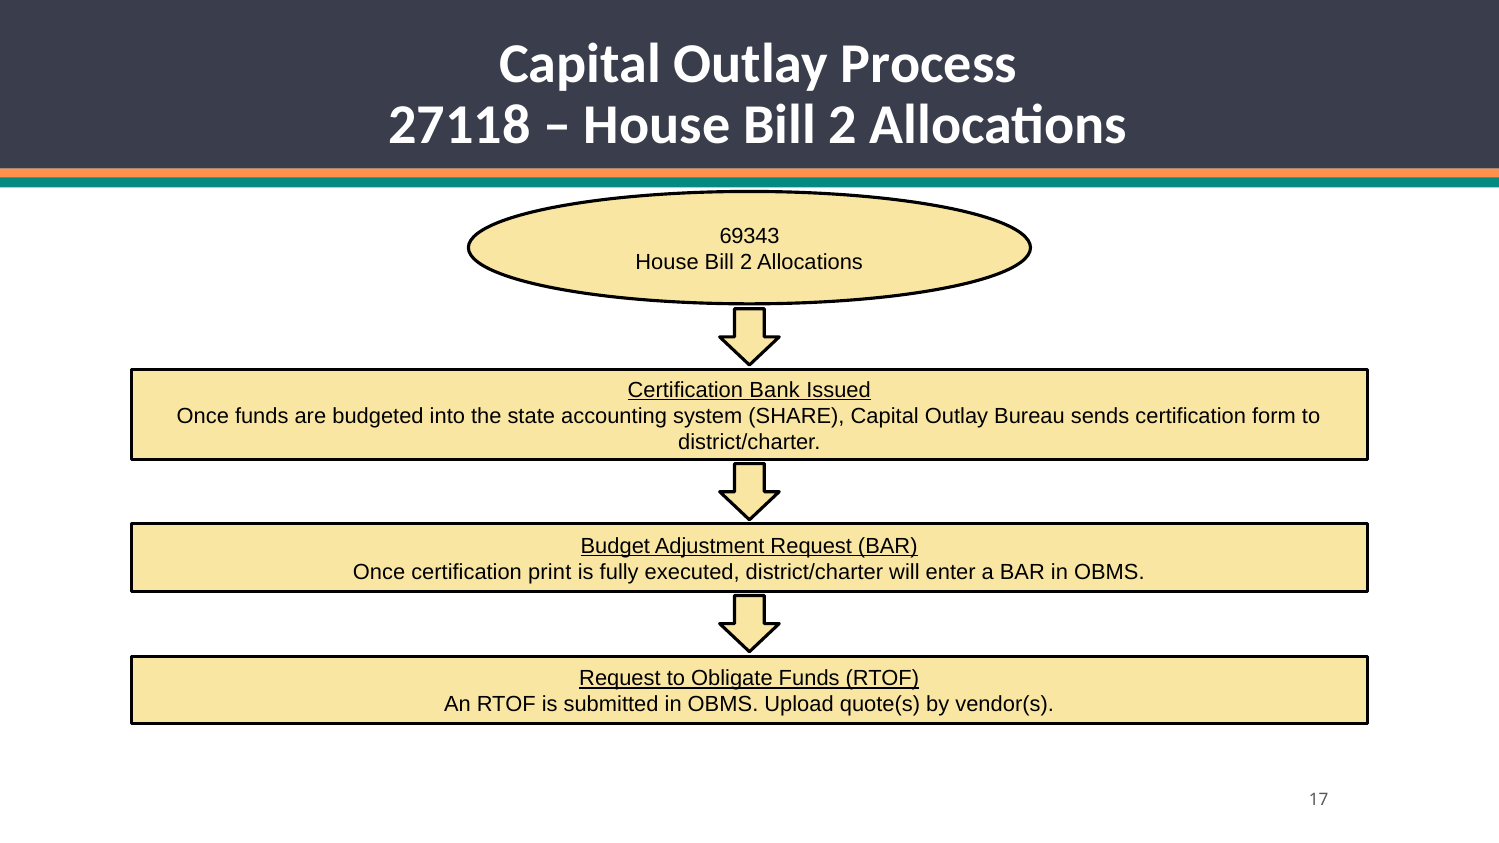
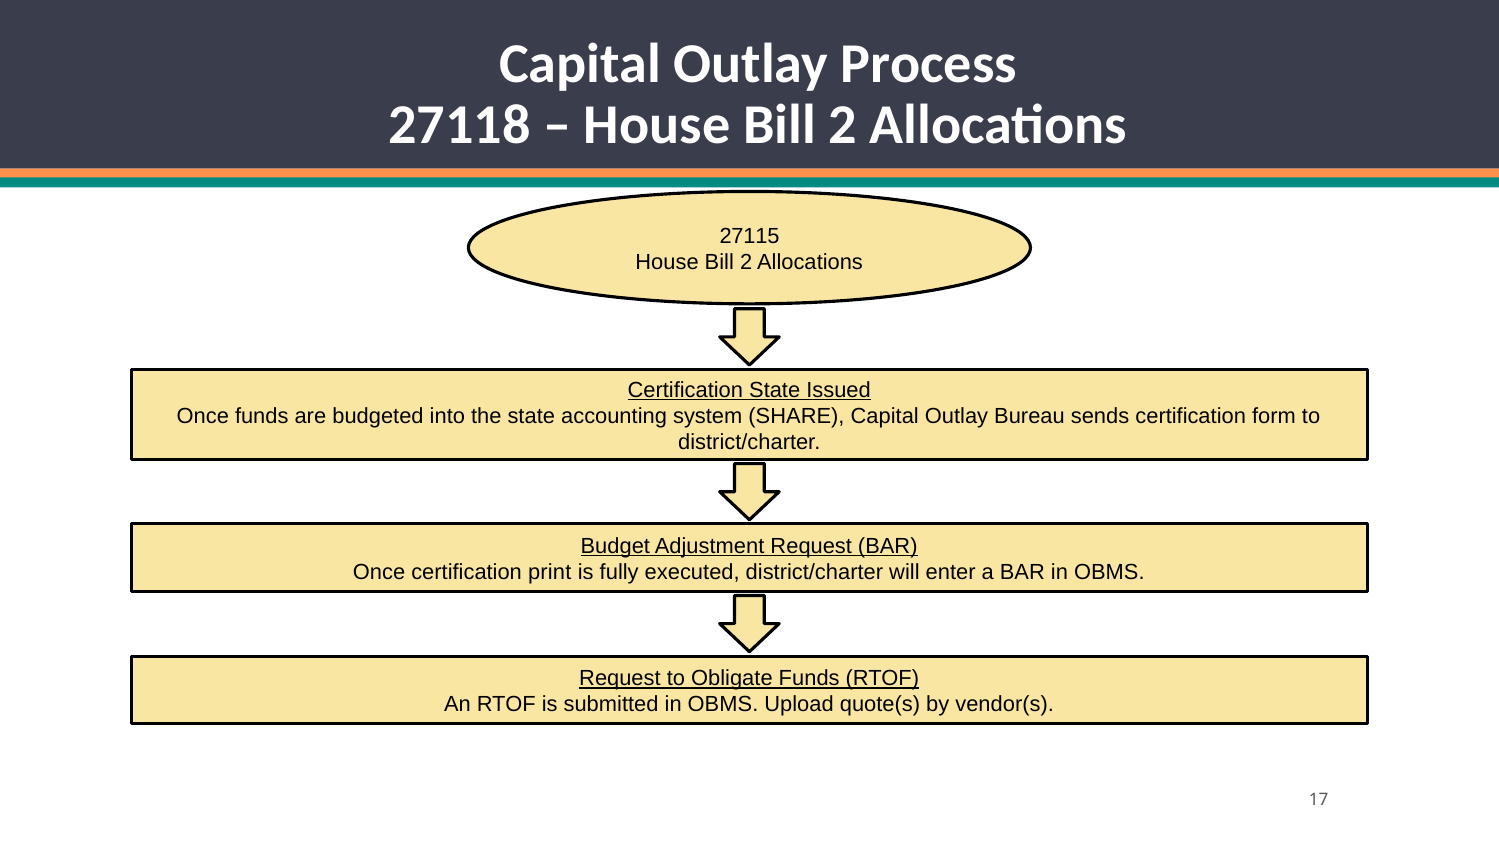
69343: 69343 -> 27115
Certification Bank: Bank -> State
